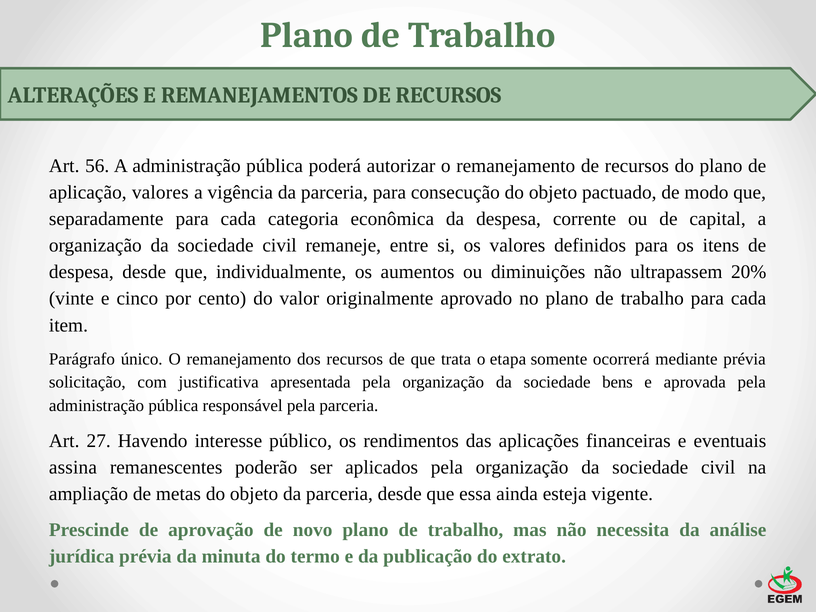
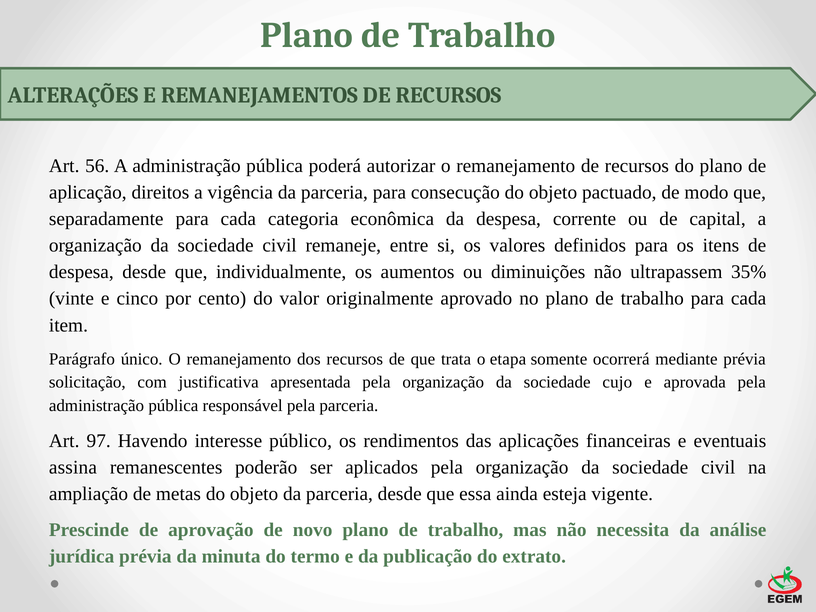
aplicação valores: valores -> direitos
20%: 20% -> 35%
bens: bens -> cujo
27: 27 -> 97
